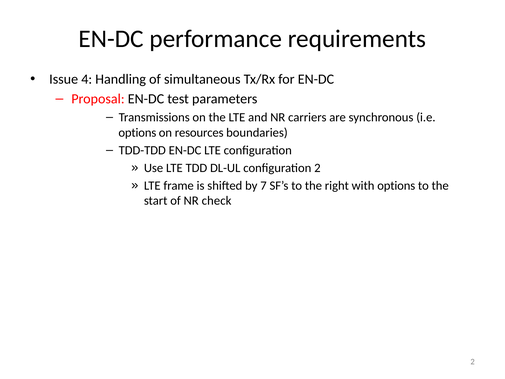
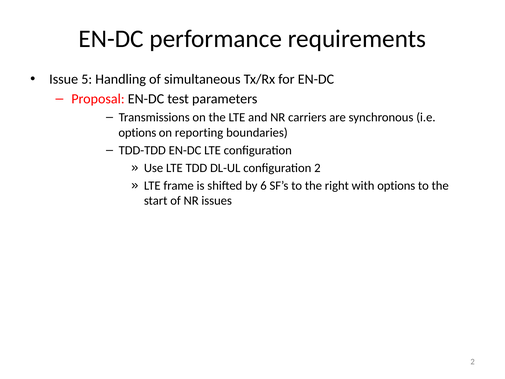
4: 4 -> 5
resources: resources -> reporting
7: 7 -> 6
check: check -> issues
